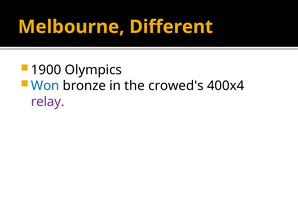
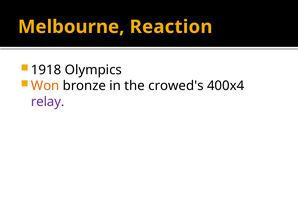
Different: Different -> Reaction
1900: 1900 -> 1918
Won colour: blue -> orange
